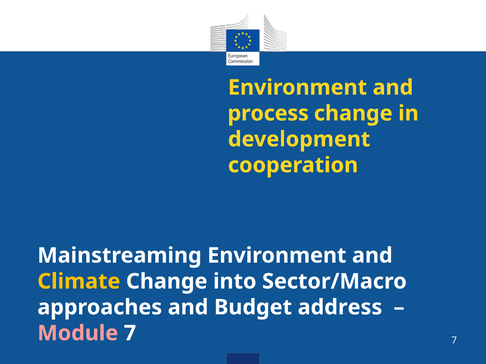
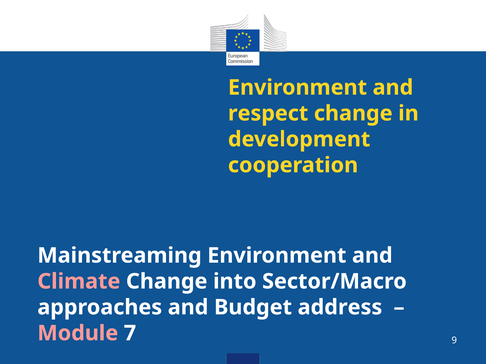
process: process -> respect
Climate colour: yellow -> pink
7 7: 7 -> 9
